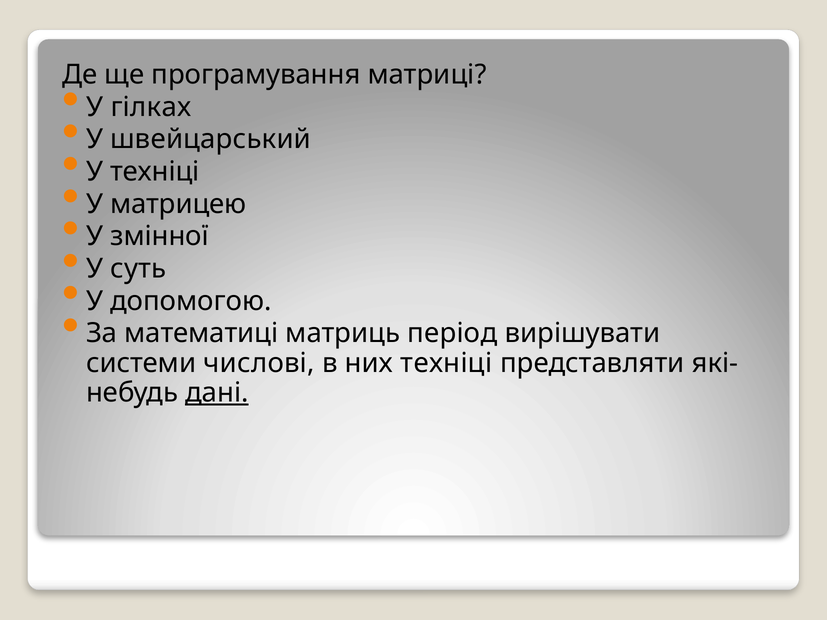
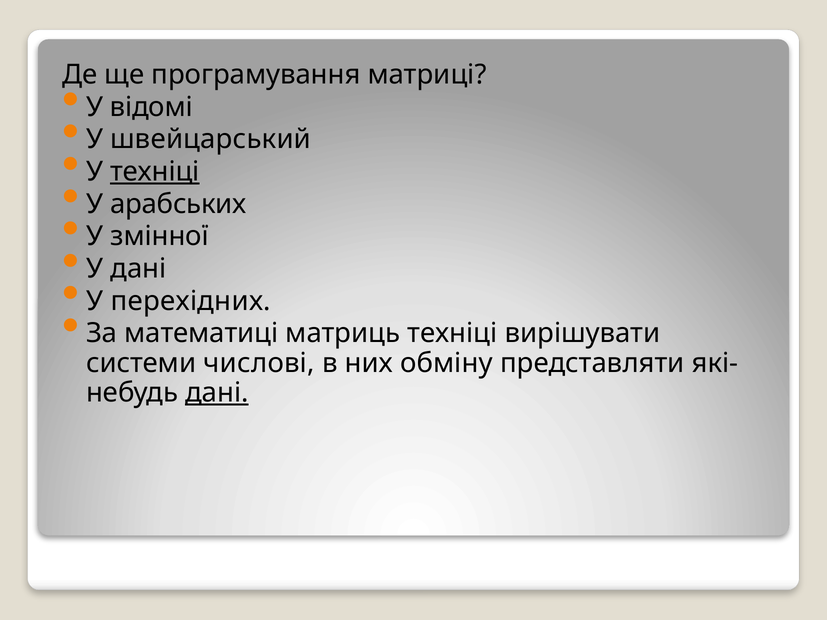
гілках: гілках -> відомі
техніці at (155, 172) underline: none -> present
матрицею: матрицею -> арабських
У суть: суть -> дані
допомогою: допомогою -> перехідних
матриць період: період -> техніці
них техніці: техніці -> обміну
